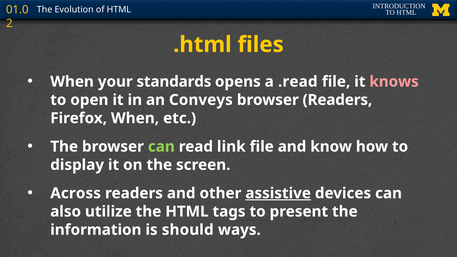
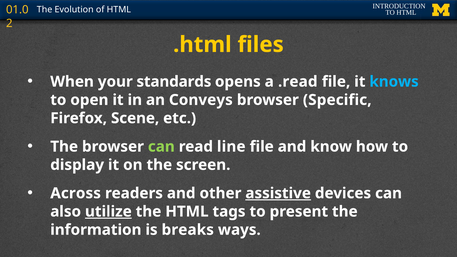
knows colour: pink -> light blue
browser Readers: Readers -> Specific
Firefox When: When -> Scene
link: link -> line
utilize underline: none -> present
should: should -> breaks
